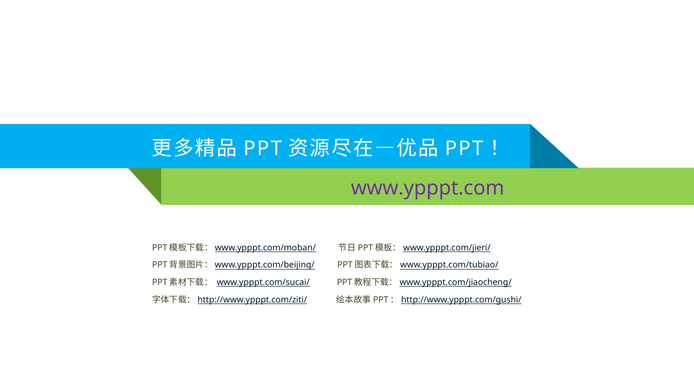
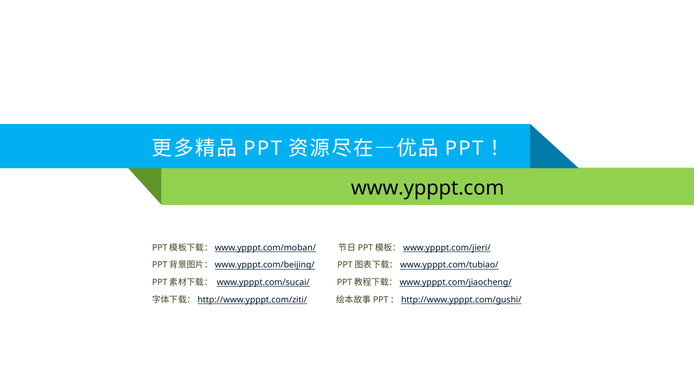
www.ypppt.com colour: purple -> black
